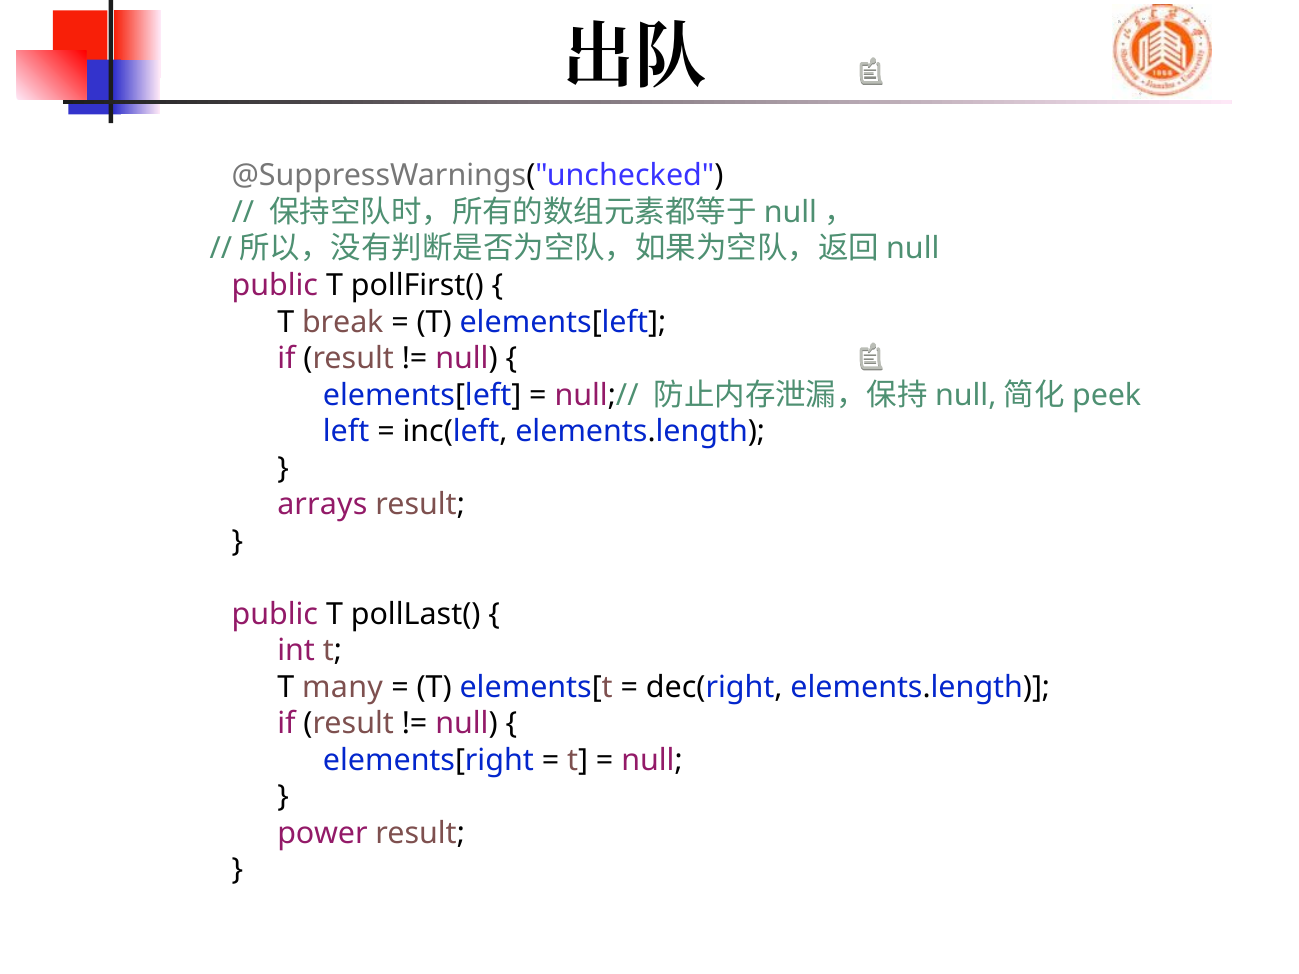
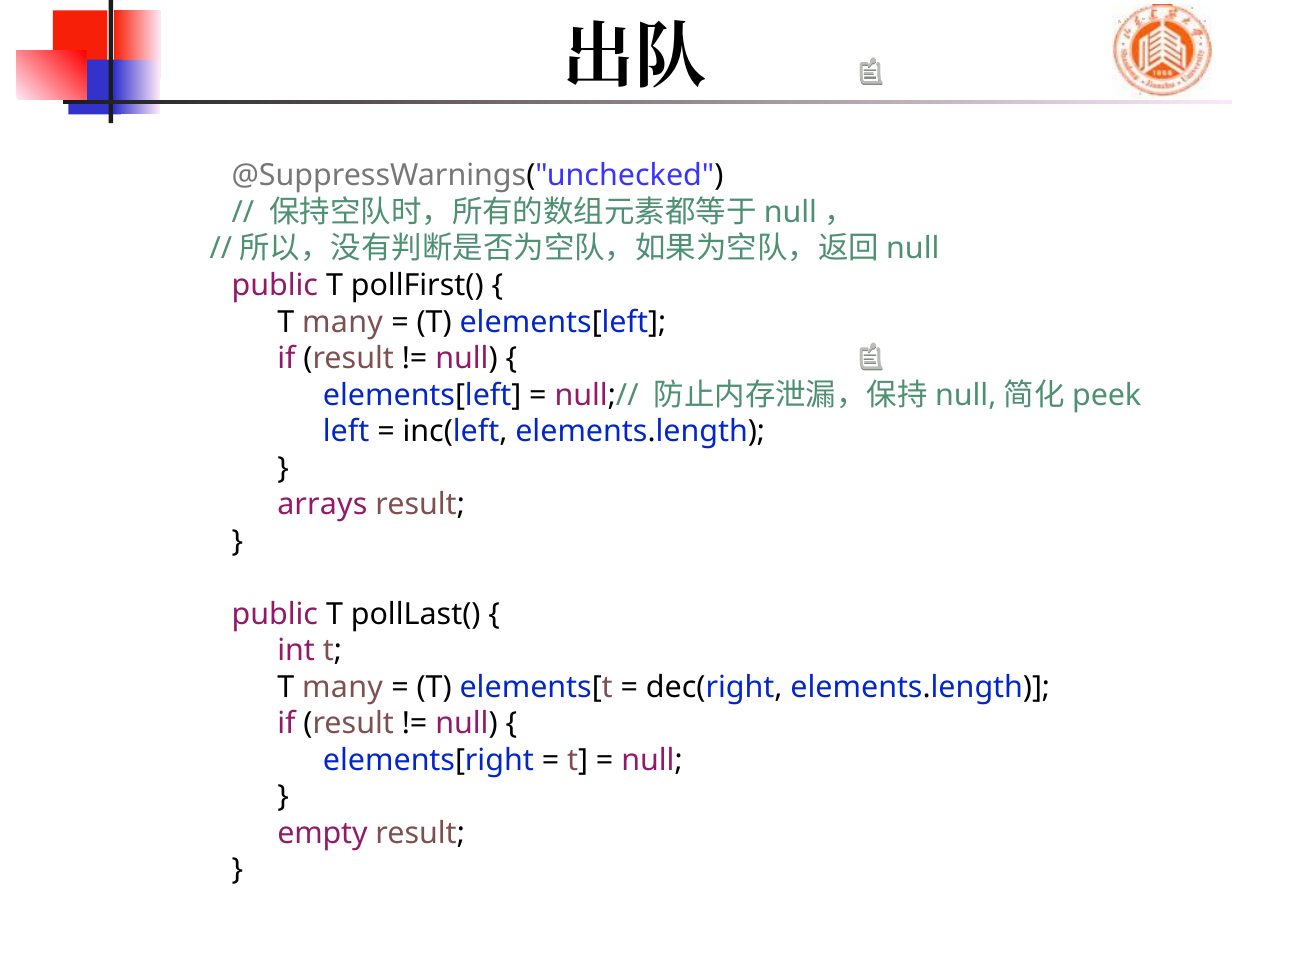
break at (343, 322): break -> many
power: power -> empty
